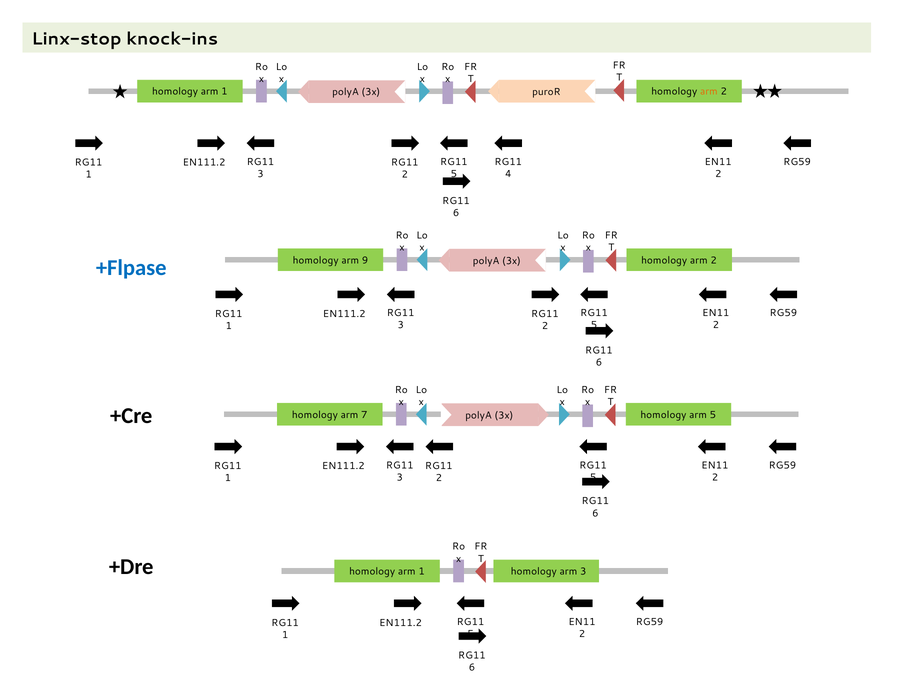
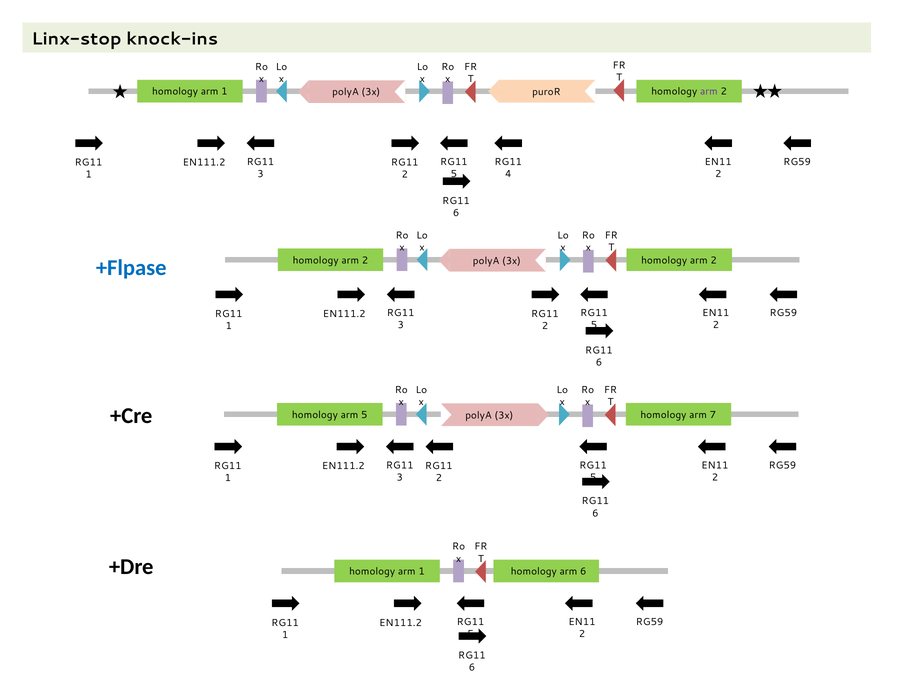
arm at (709, 92) colour: orange -> purple
9 at (365, 260): 9 -> 2
arm 7: 7 -> 5
arm 5: 5 -> 7
arm 3: 3 -> 6
